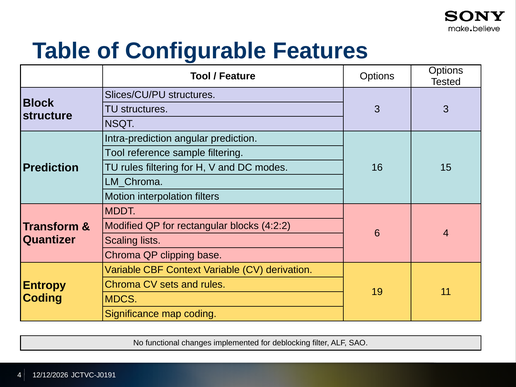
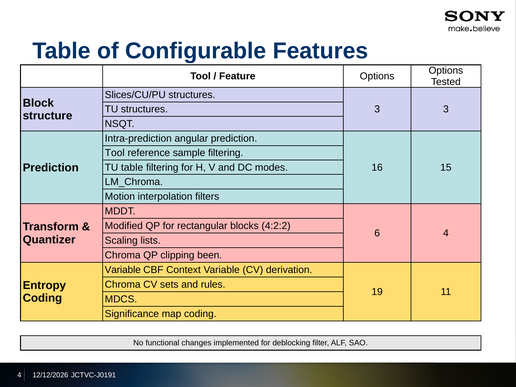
TU rules: rules -> table
base: base -> been
